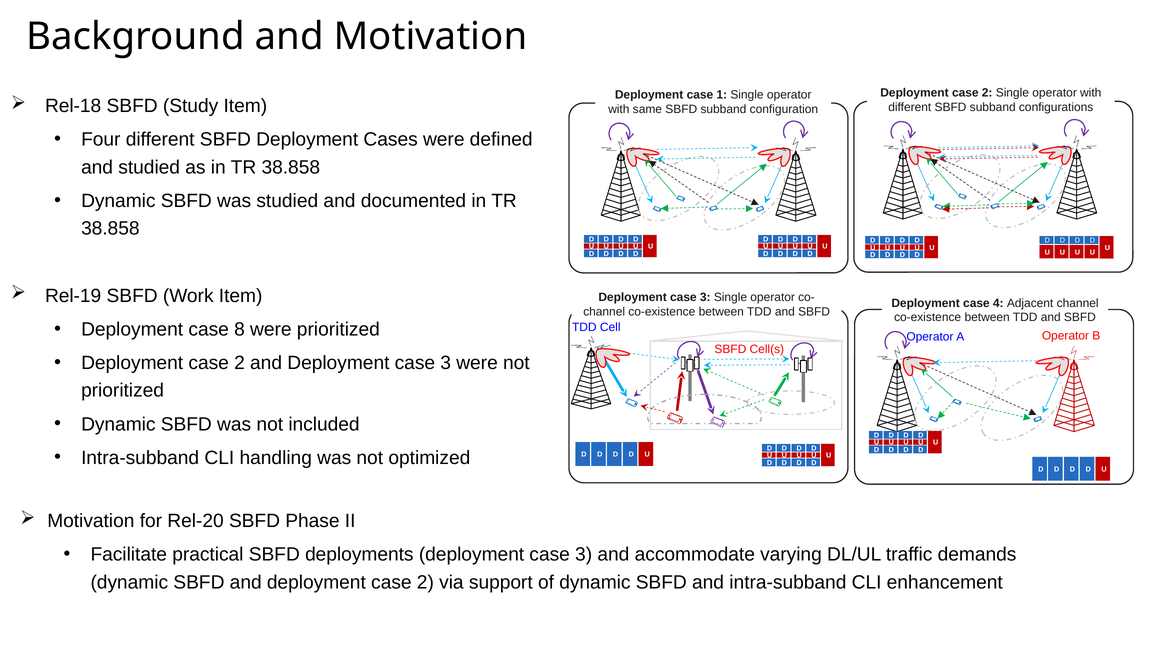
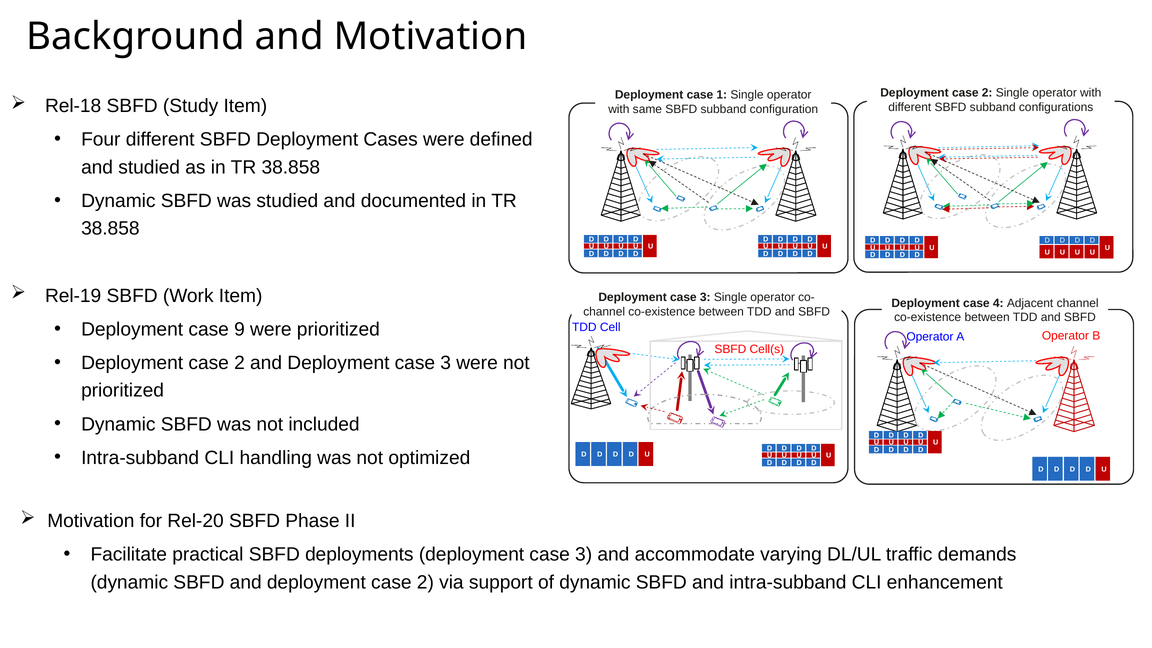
8: 8 -> 9
